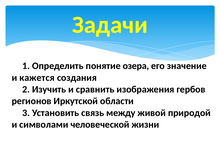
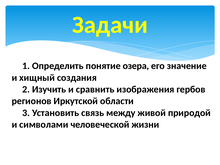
кажется: кажется -> хищный
